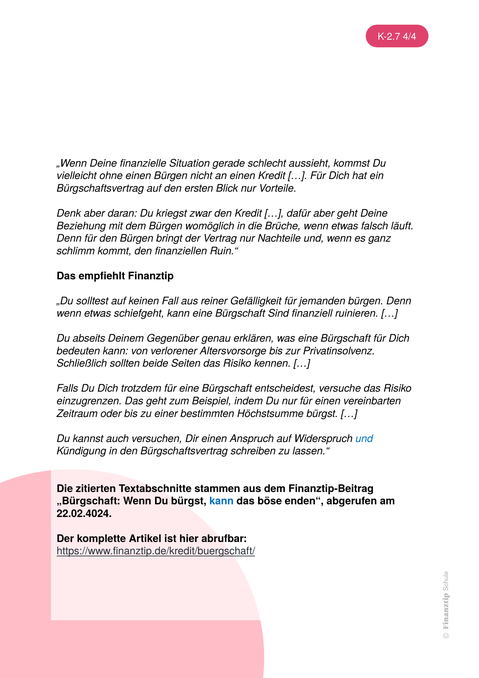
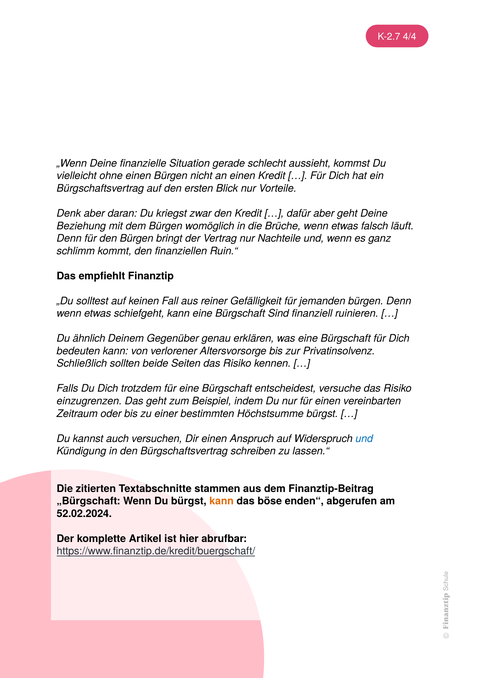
abseits: abseits -> ähnlich
kann at (222, 501) colour: blue -> orange
22.02.4024: 22.02.4024 -> 52.02.2024
